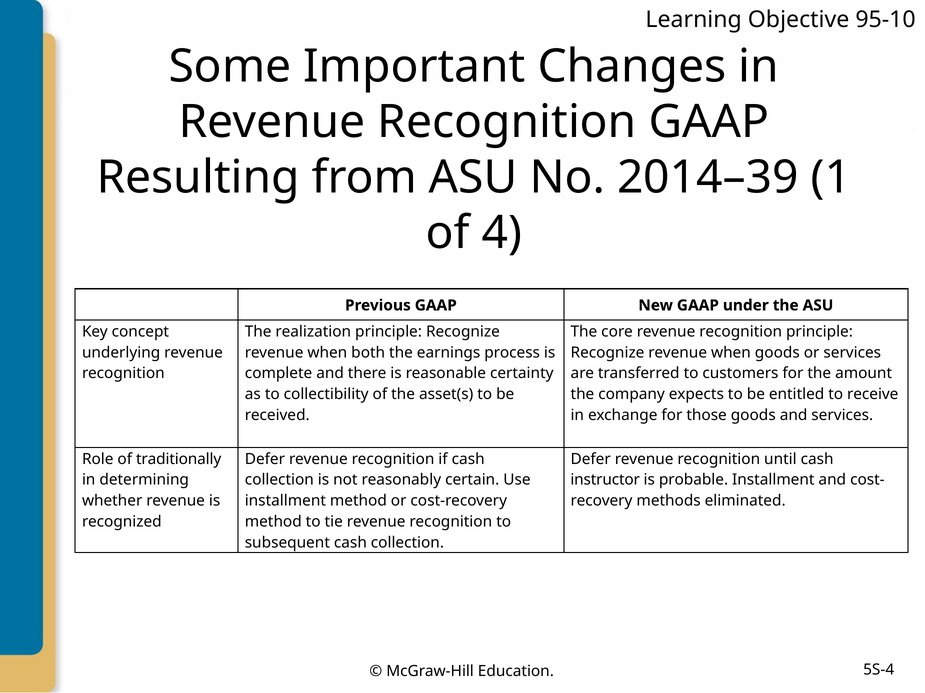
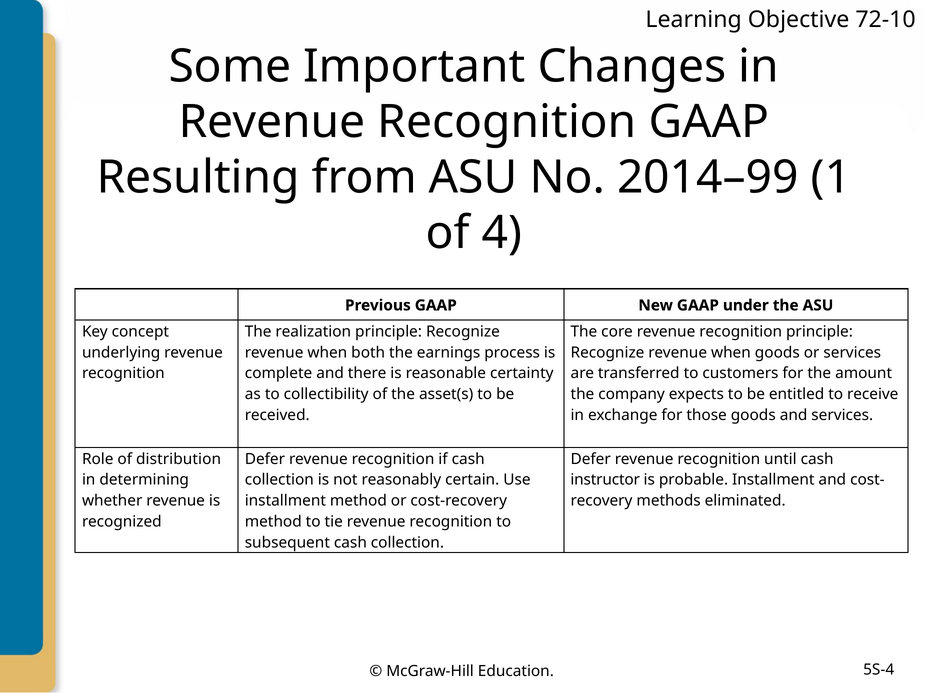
95-10: 95-10 -> 72-10
2014–39: 2014–39 -> 2014–99
traditionally: traditionally -> distribution
